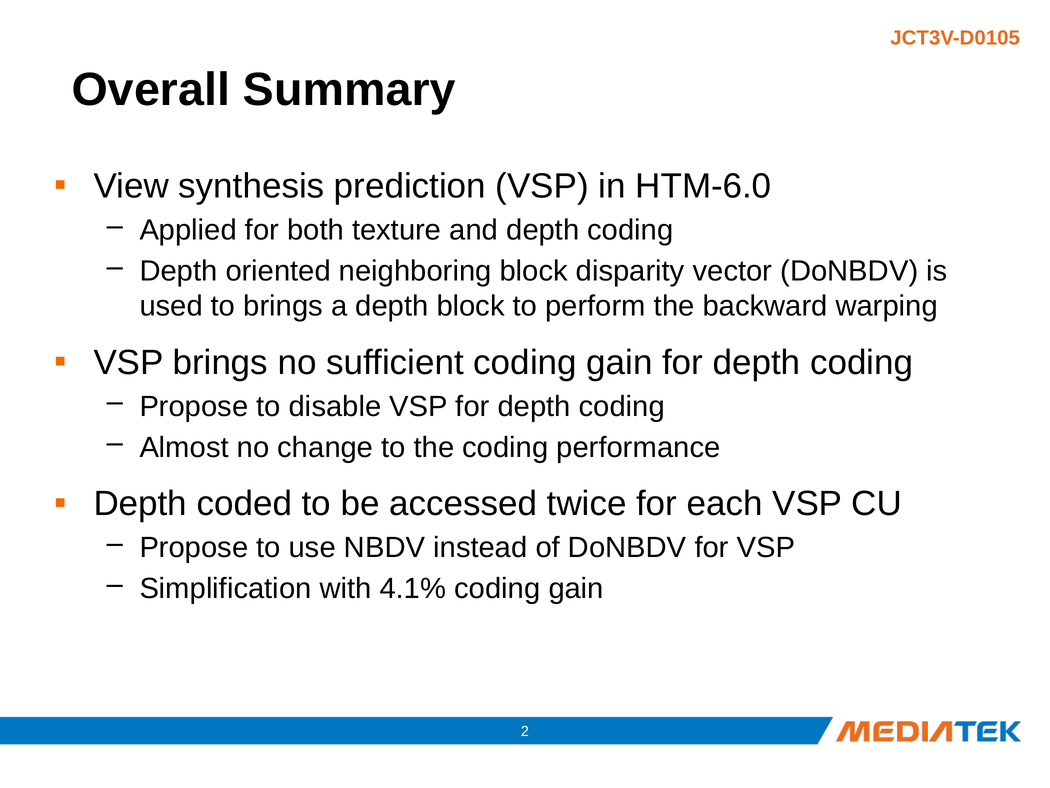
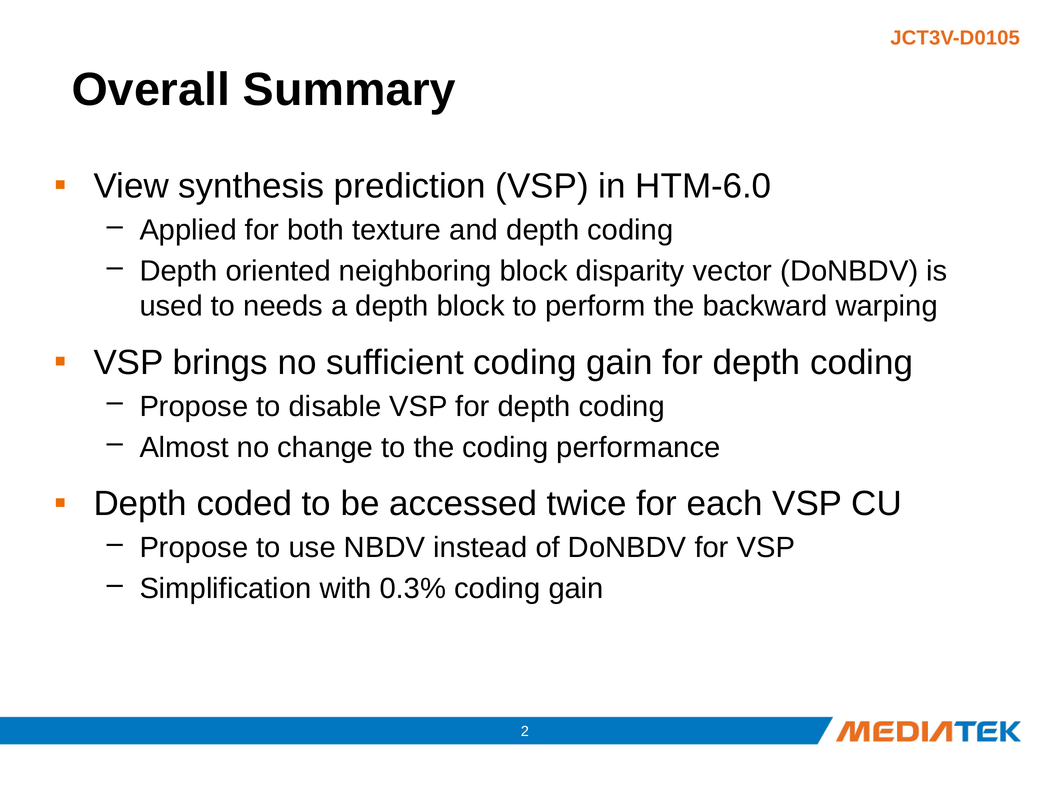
to brings: brings -> needs
4.1%: 4.1% -> 0.3%
